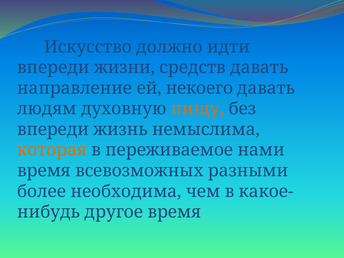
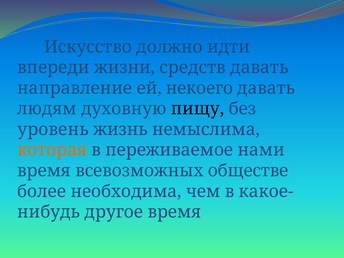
пищу colour: orange -> black
впереди at (53, 129): впереди -> уровень
разными: разными -> обществе
